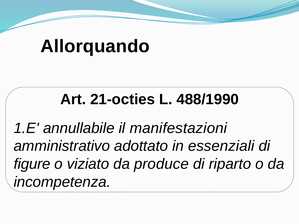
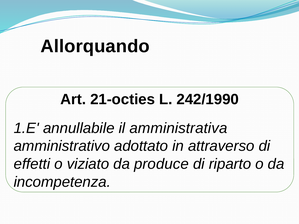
488/1990: 488/1990 -> 242/1990
manifestazioni: manifestazioni -> amministrativa
essenziali: essenziali -> attraverso
figure: figure -> effetti
